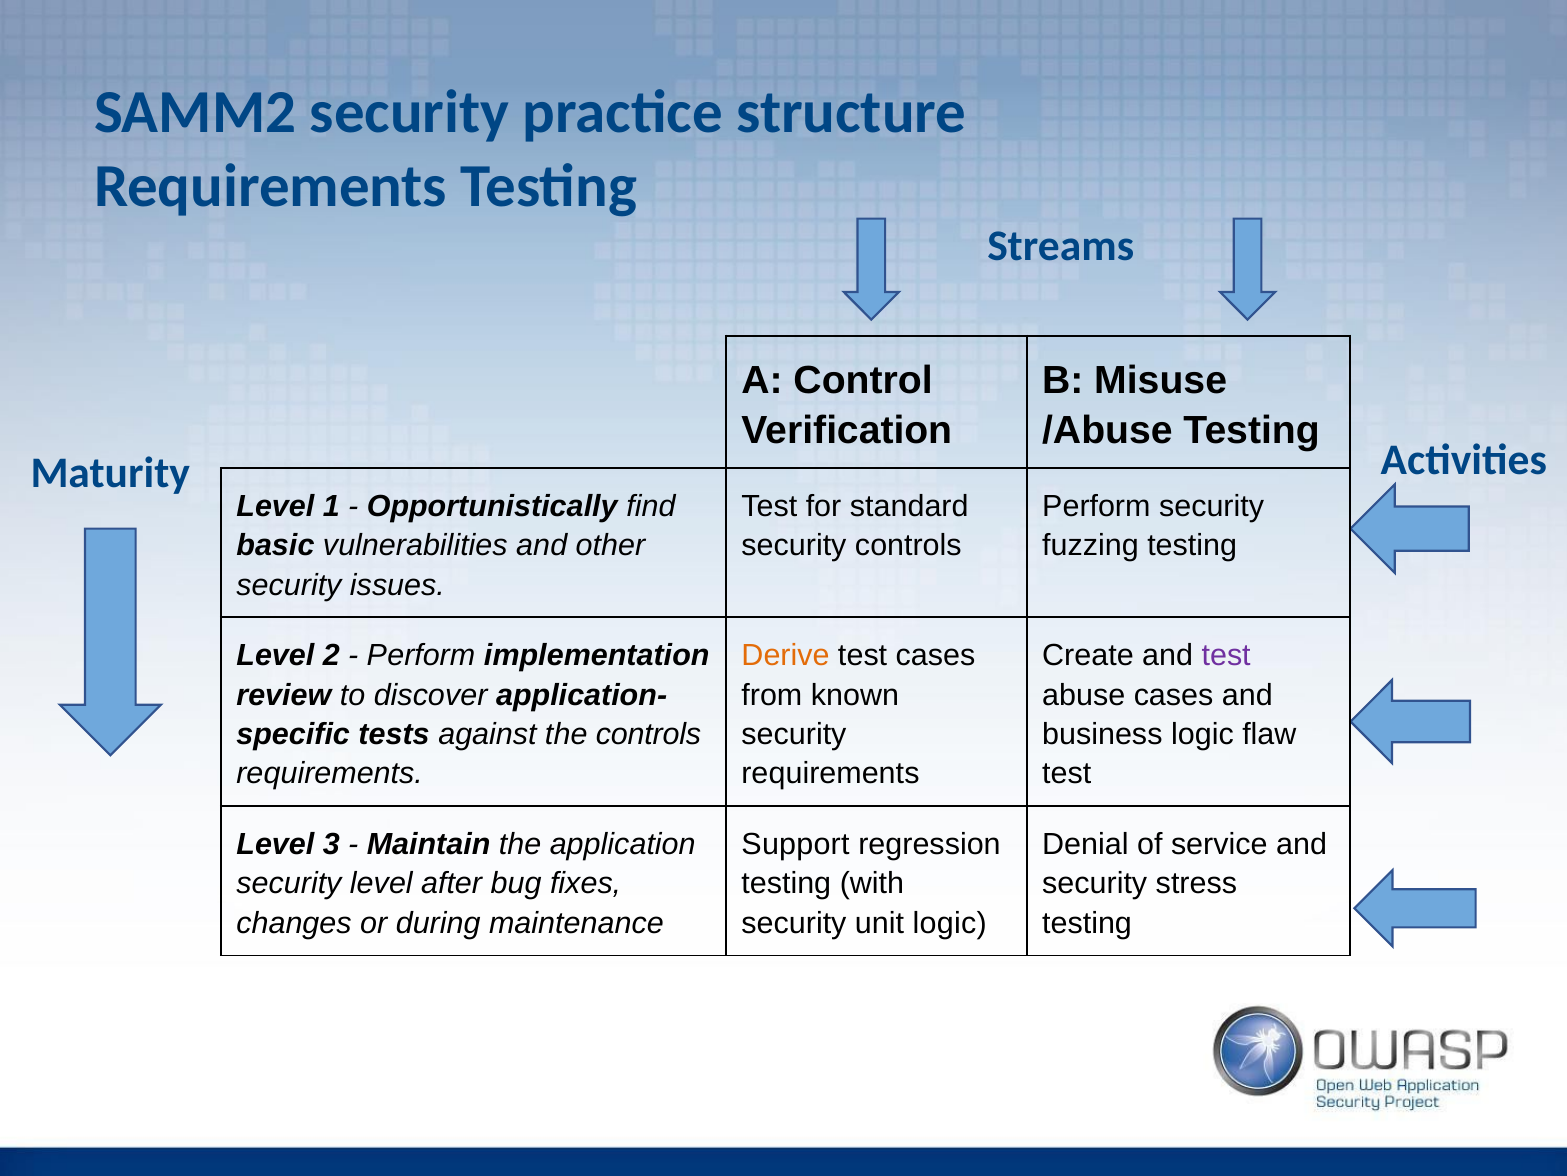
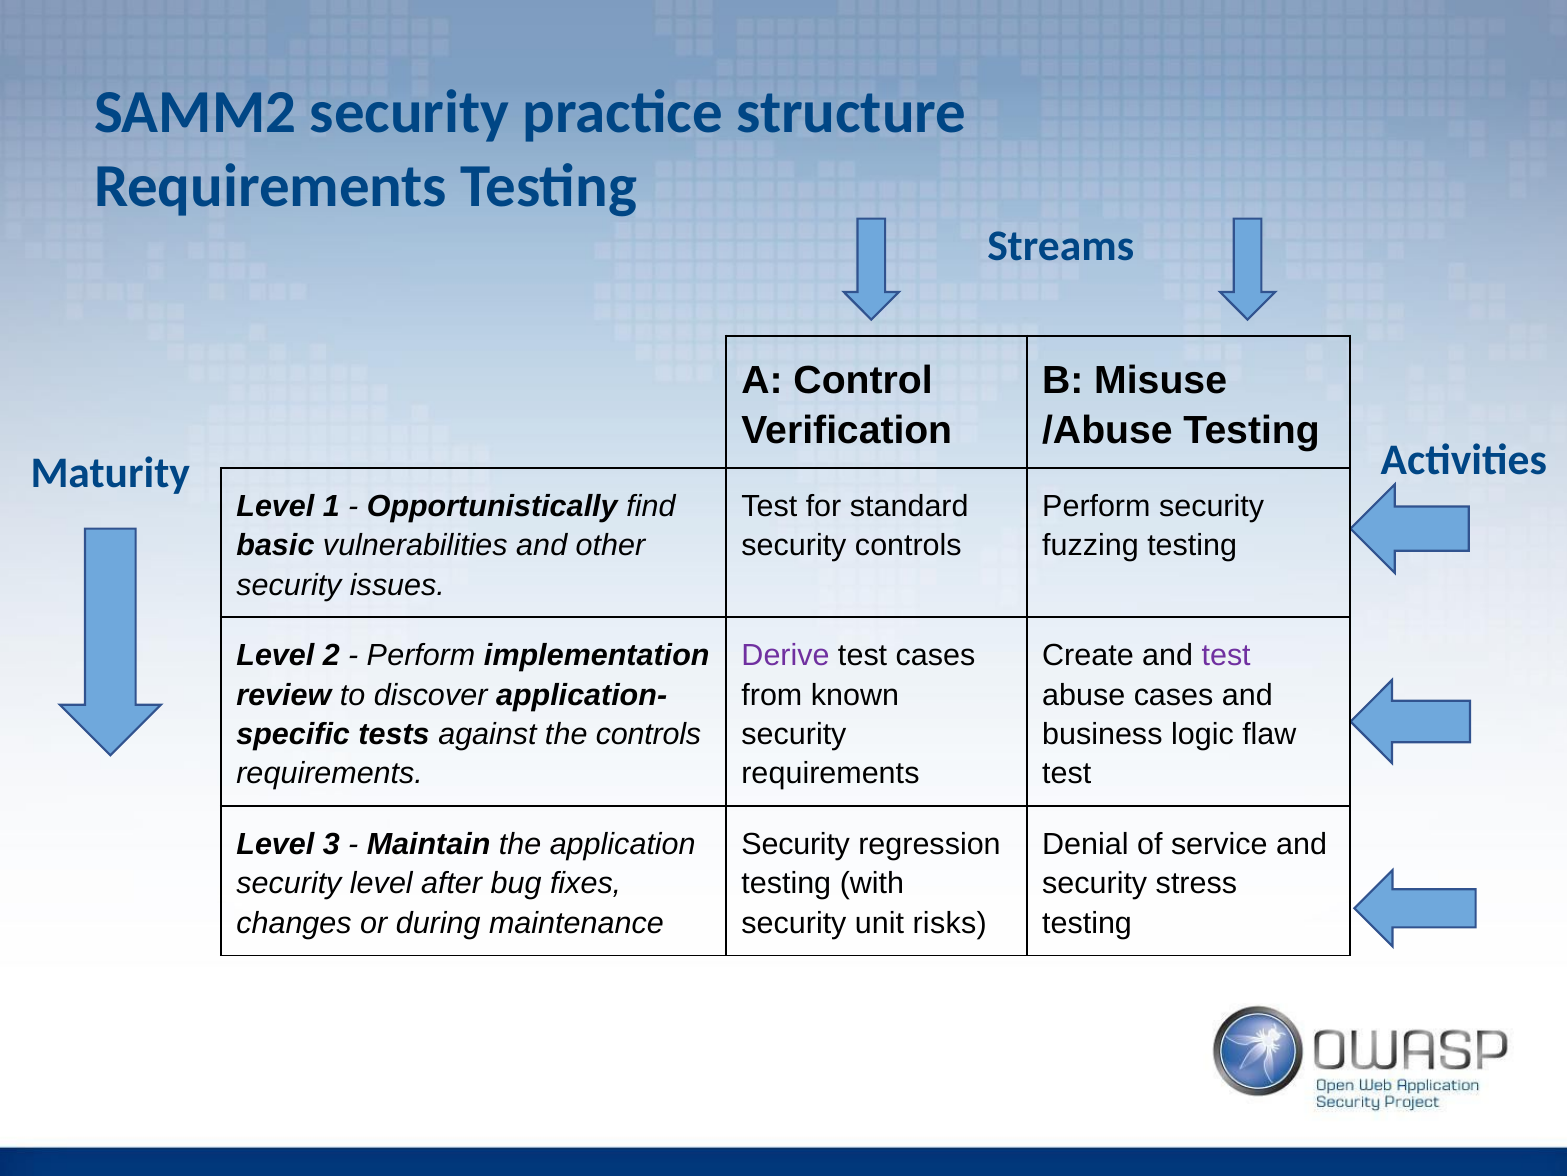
Derive colour: orange -> purple
Support at (796, 844): Support -> Security
unit logic: logic -> risks
